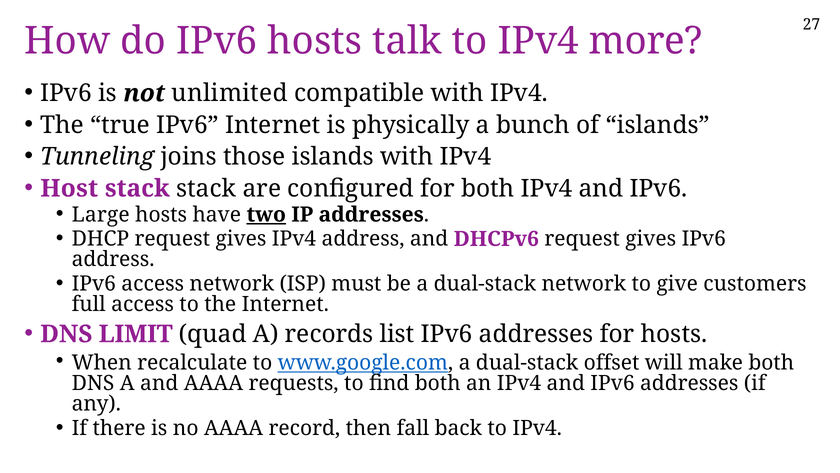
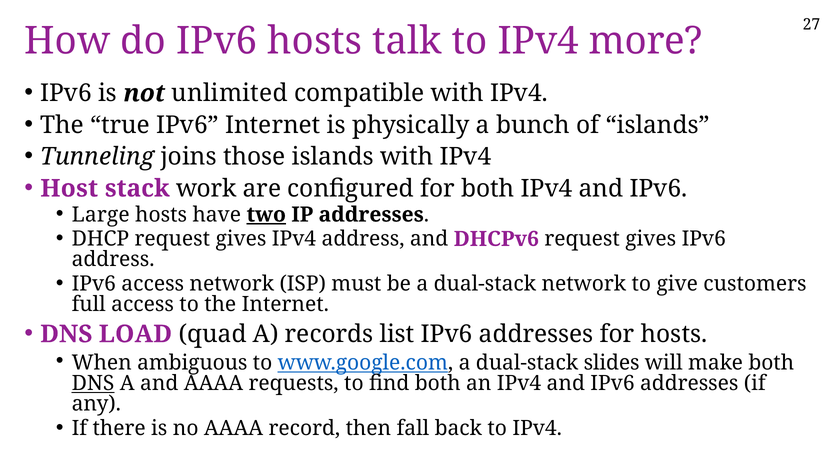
stack stack: stack -> work
LIMIT: LIMIT -> LOAD
recalculate: recalculate -> ambiguous
offset: offset -> slides
DNS at (93, 383) underline: none -> present
